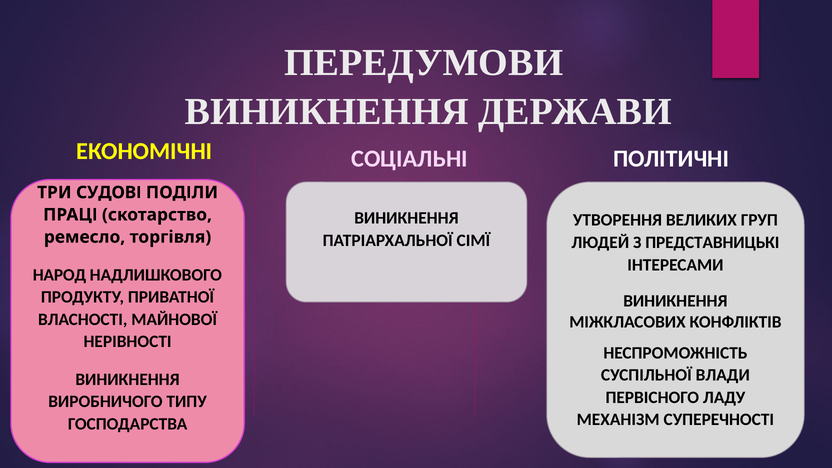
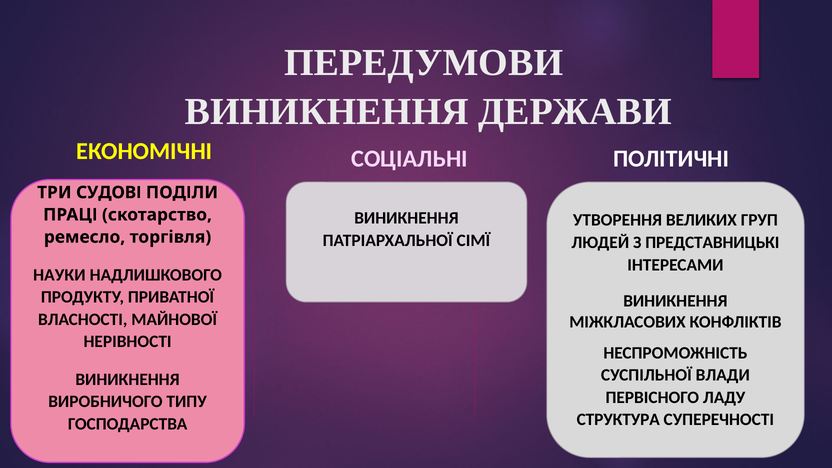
НАРОД: НАРОД -> НАУКИ
МЕХАНІЗМ: МЕХАНІЗМ -> СТРУКТУРА
